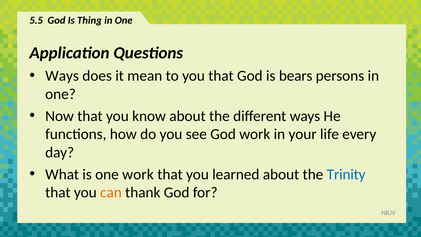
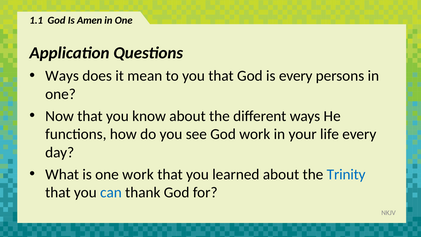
5.5: 5.5 -> 1.1
Thing: Thing -> Amen
is bears: bears -> every
can colour: orange -> blue
